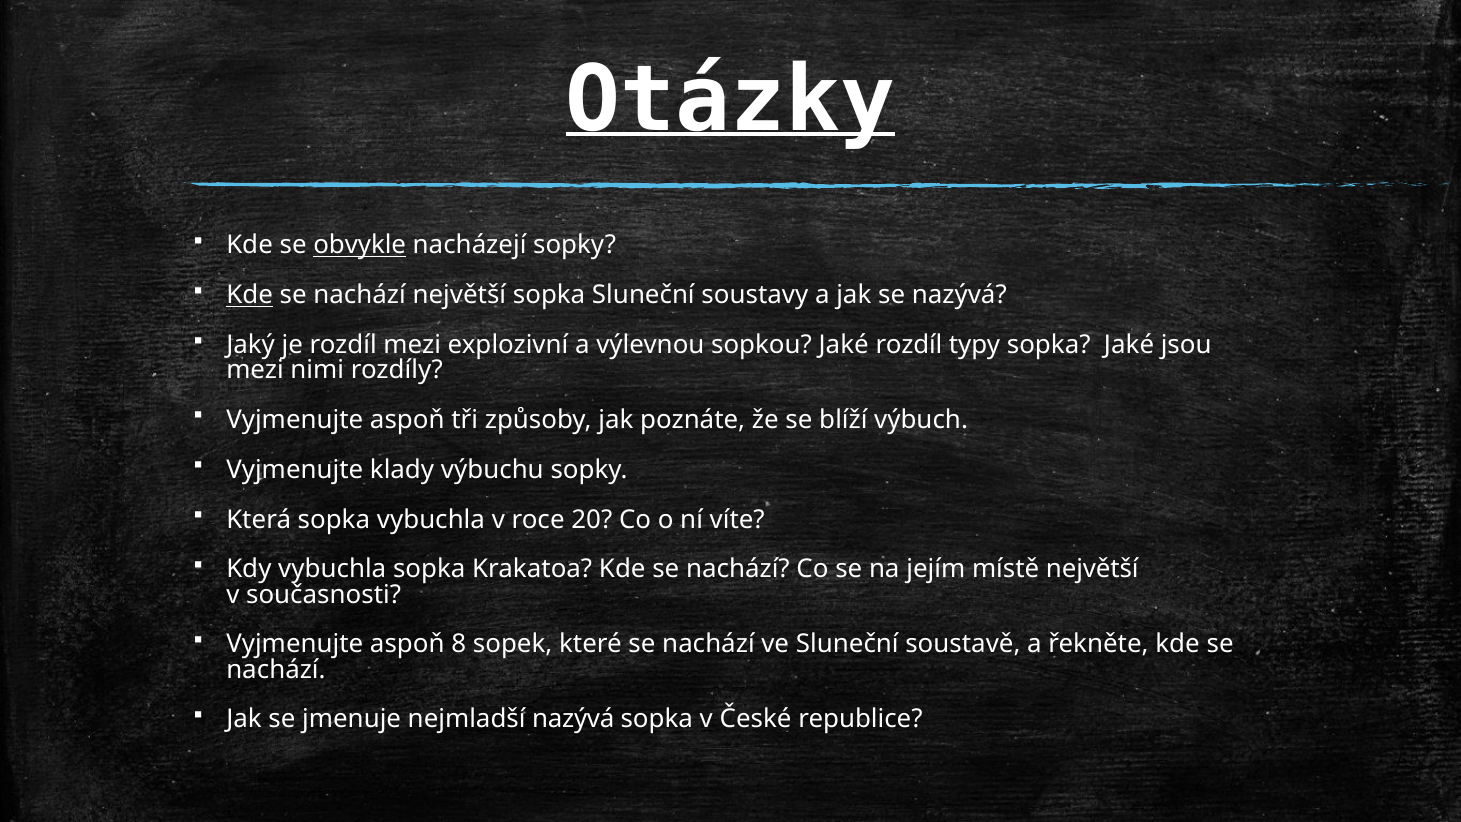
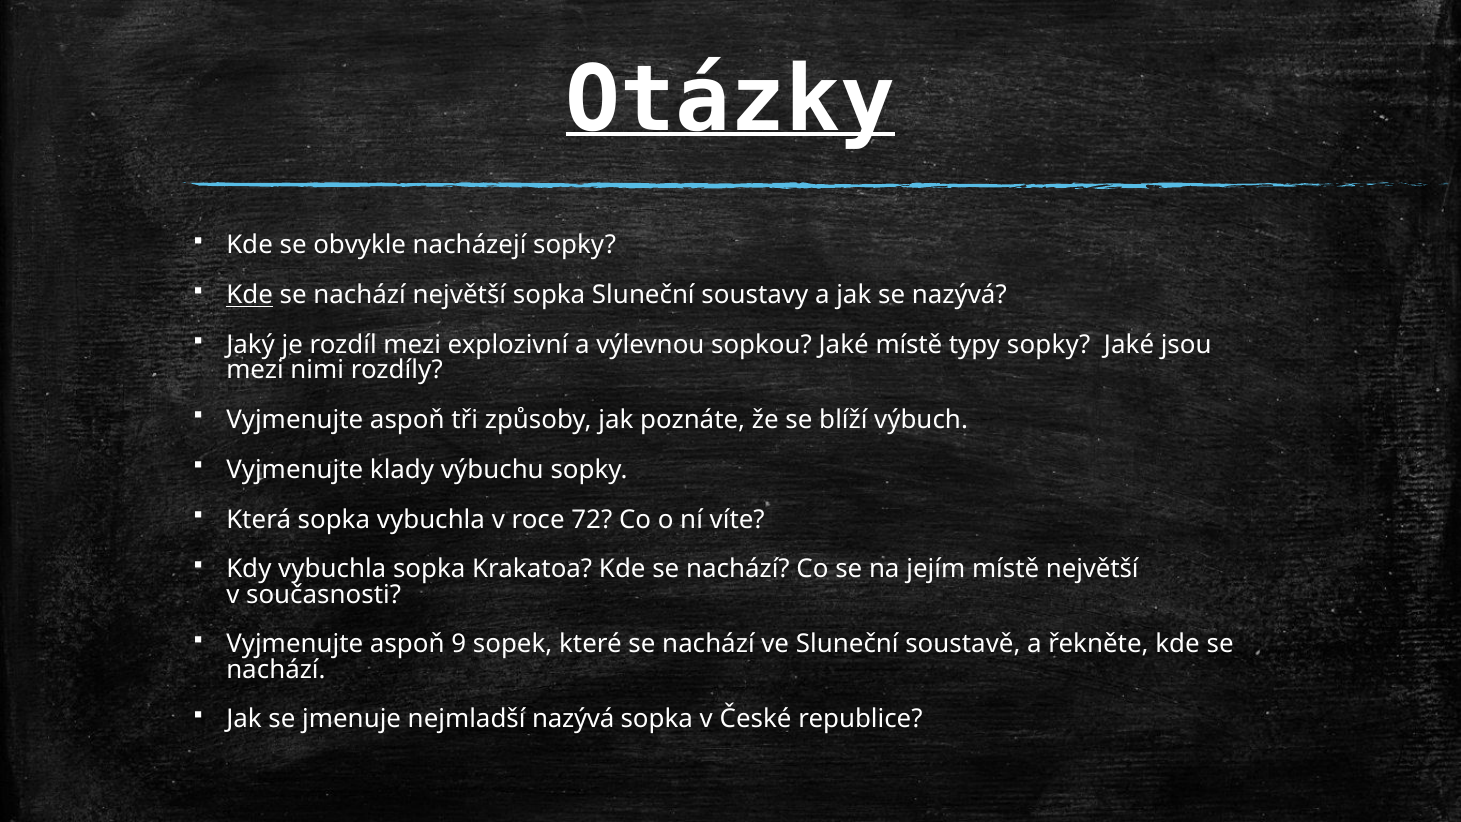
obvykle underline: present -> none
Jaké rozdíl: rozdíl -> místě
typy sopka: sopka -> sopky
20: 20 -> 72
8: 8 -> 9
